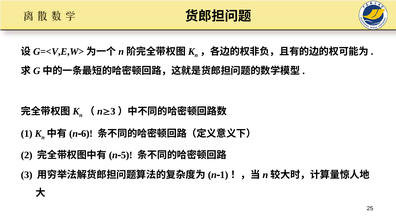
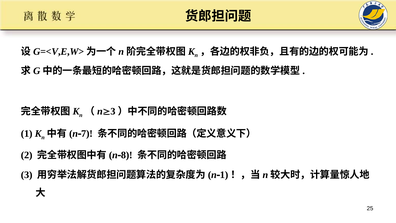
6: 6 -> 7
5: 5 -> 8
